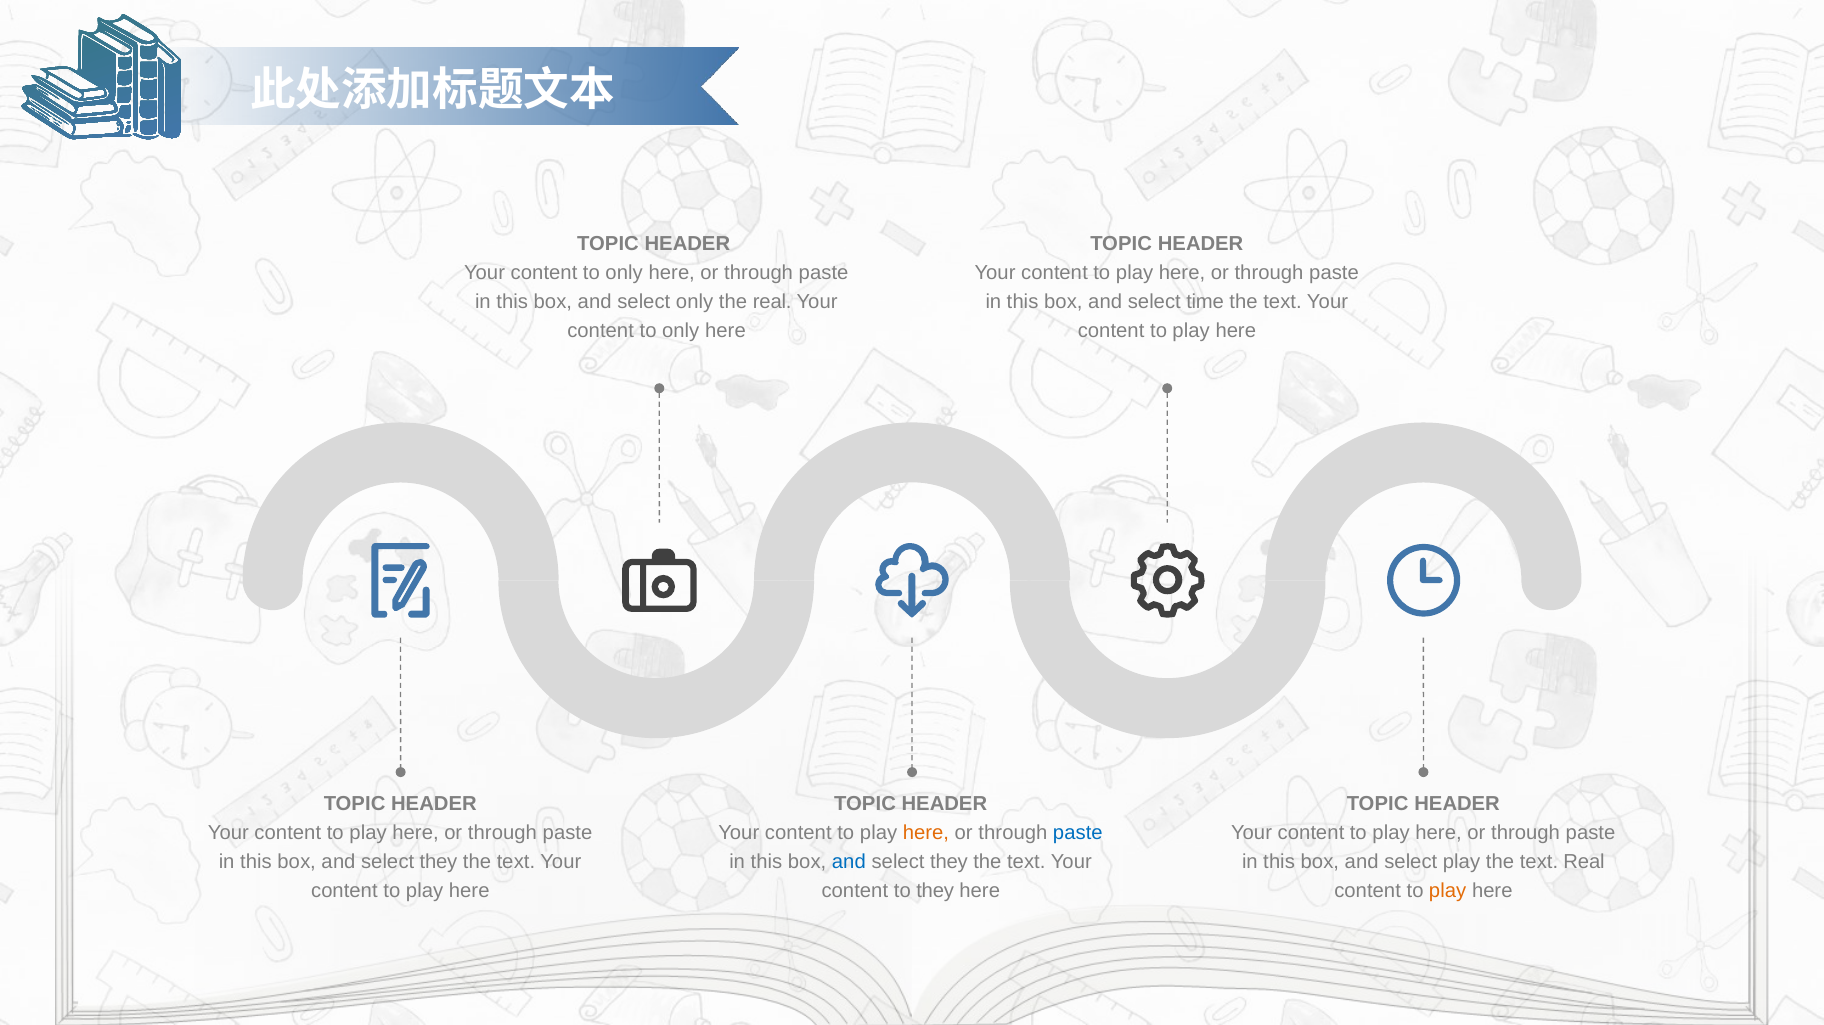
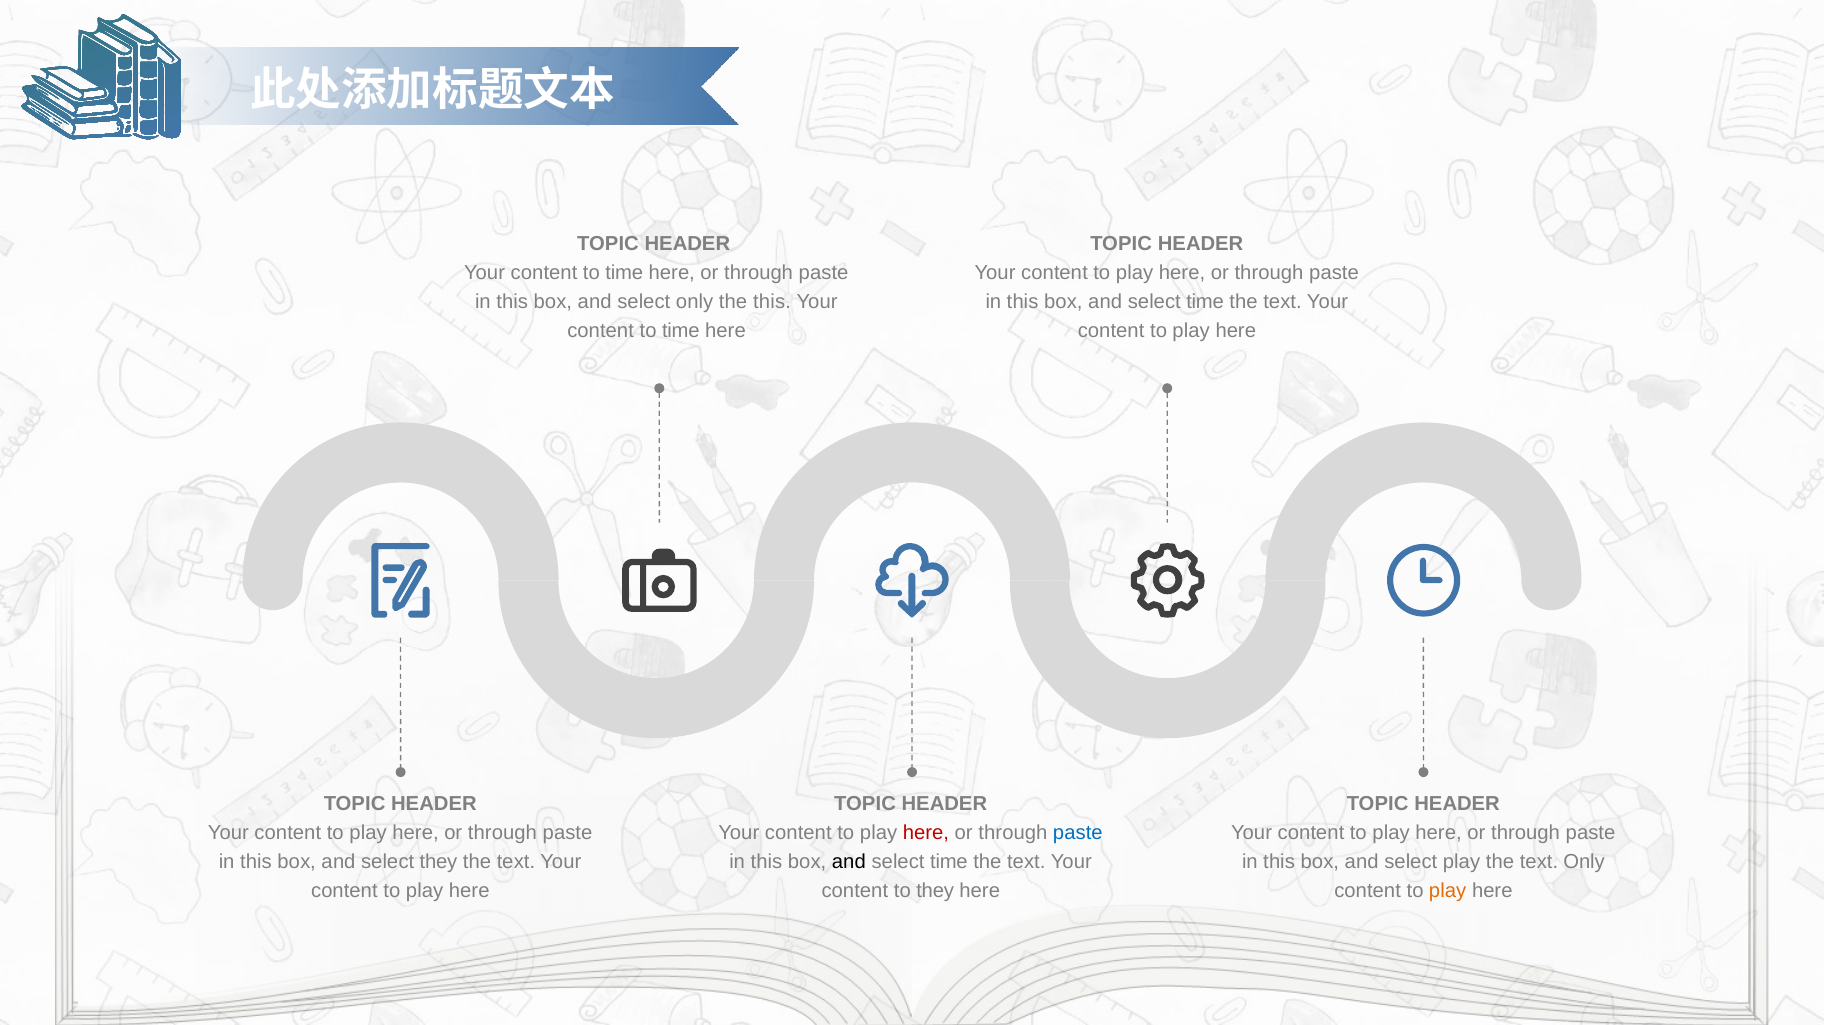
only at (624, 273): only -> time
the real: real -> this
only at (681, 331): only -> time
here at (926, 833) colour: orange -> red
and at (849, 862) colour: blue -> black
they at (949, 862): they -> time
text Real: Real -> Only
